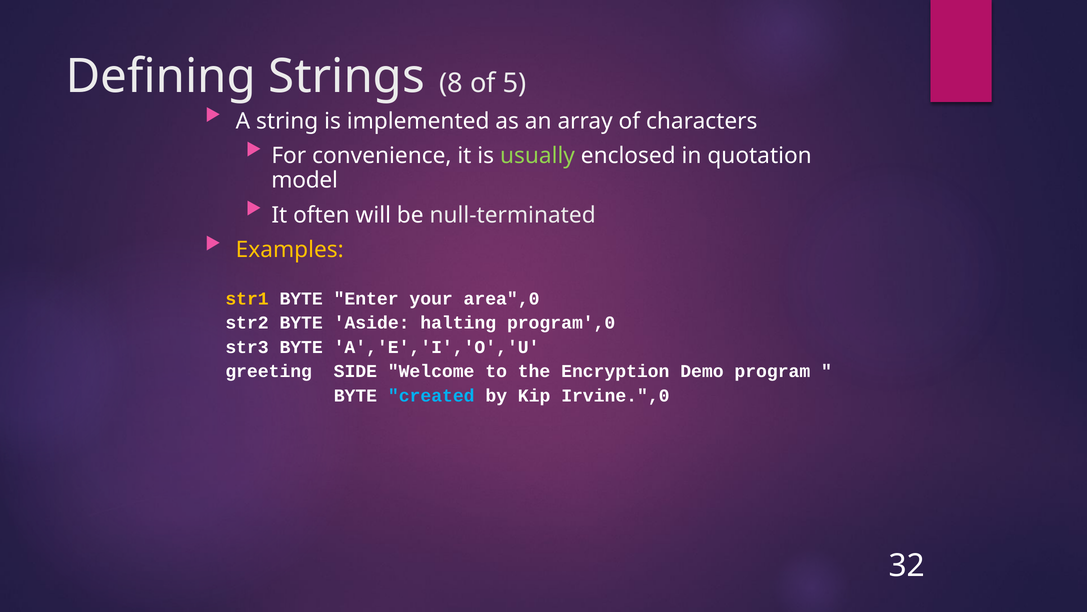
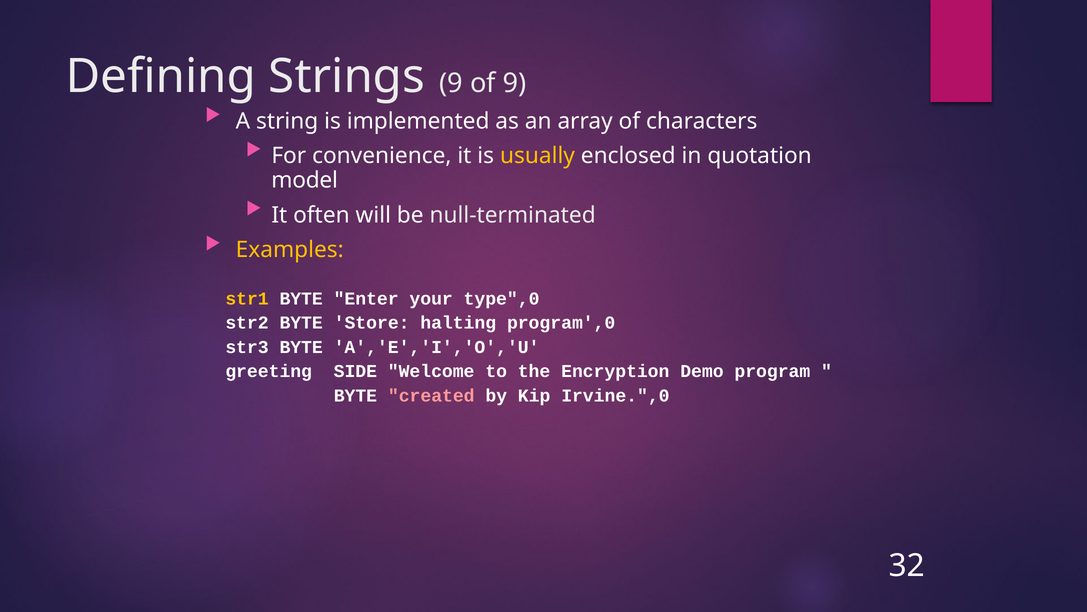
Strings 8: 8 -> 9
of 5: 5 -> 9
usually colour: light green -> yellow
area",0: area",0 -> type",0
Aside: Aside -> Store
created colour: light blue -> pink
